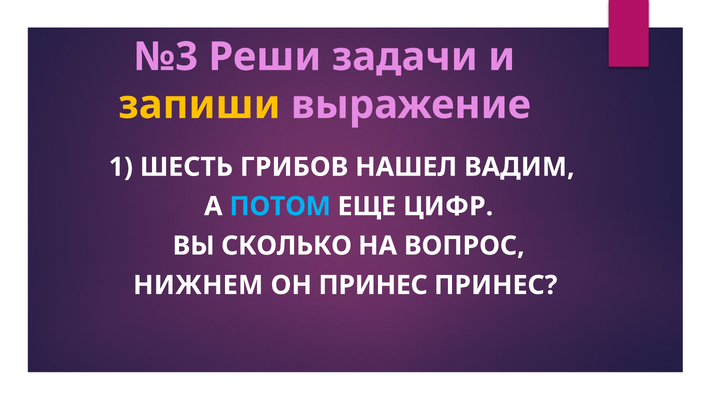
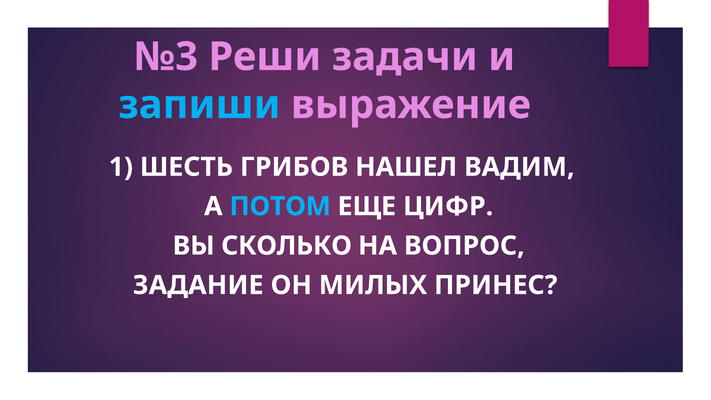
запиши colour: yellow -> light blue
НИЖНЕМ: НИЖНЕМ -> ЗАДАНИЕ
ОН ПРИНЕС: ПРИНЕС -> МИЛЫХ
